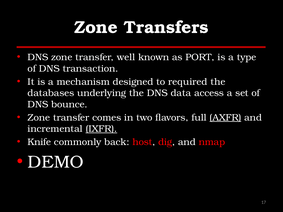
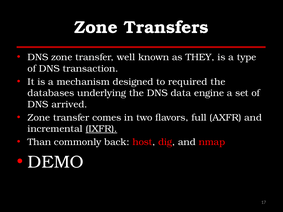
PORT: PORT -> THEY
access: access -> engine
bounce: bounce -> arrived
AXFR underline: present -> none
Knife: Knife -> Than
